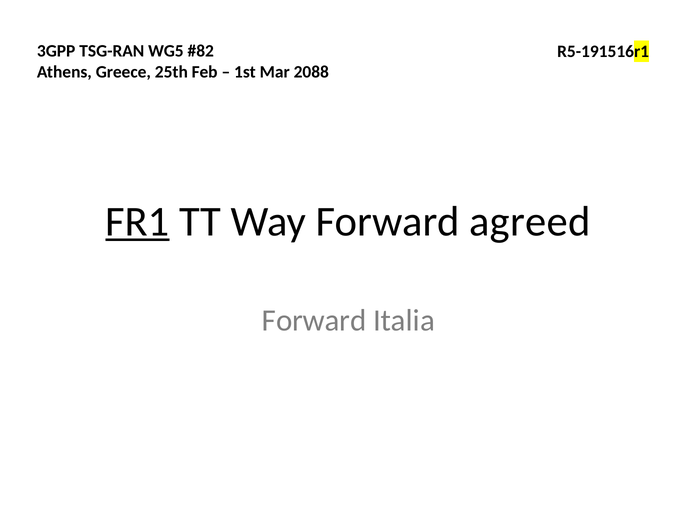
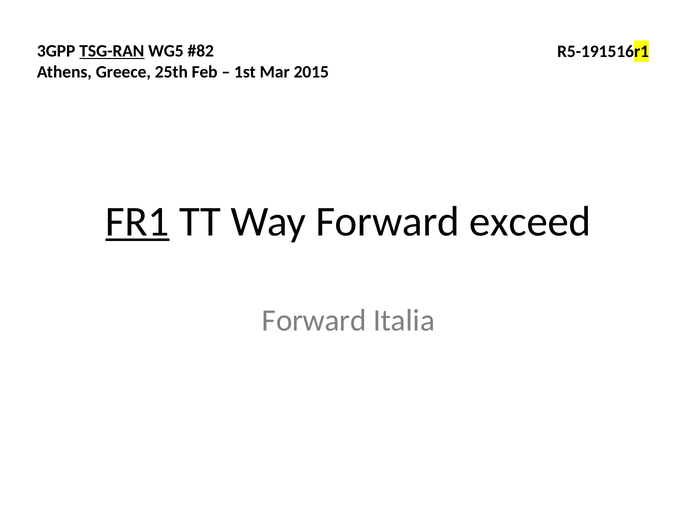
TSG-RAN underline: none -> present
2088: 2088 -> 2015
agreed: agreed -> exceed
